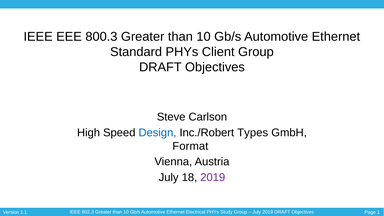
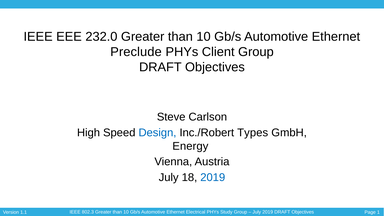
800.3: 800.3 -> 232.0
Standard: Standard -> Preclude
Format: Format -> Energy
2019 at (213, 177) colour: purple -> blue
